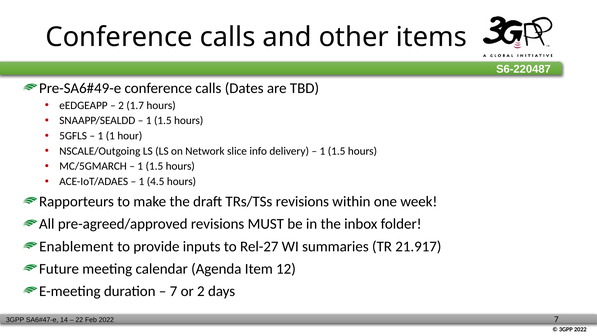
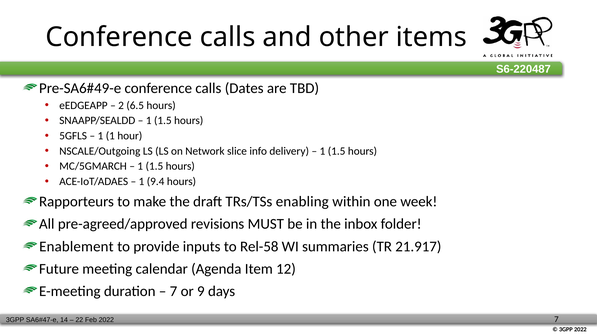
1.7: 1.7 -> 6.5
4.5: 4.5 -> 9.4
TRs/TSs revisions: revisions -> enabling
Rel-27: Rel-27 -> Rel-58
or 2: 2 -> 9
